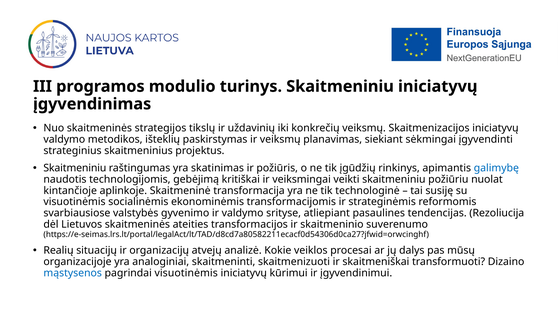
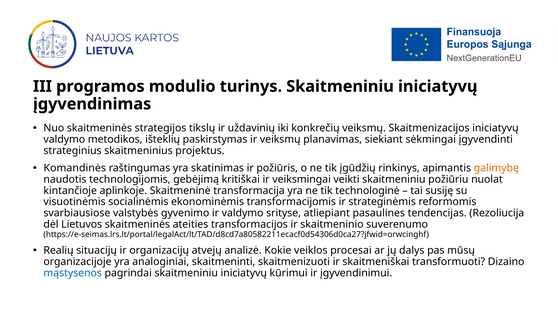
Skaitmeniniu at (75, 168): Skaitmeniniu -> Komandinės
galimybę colour: blue -> orange
pagrindai visuotinėmis: visuotinėmis -> skaitmeniniu
